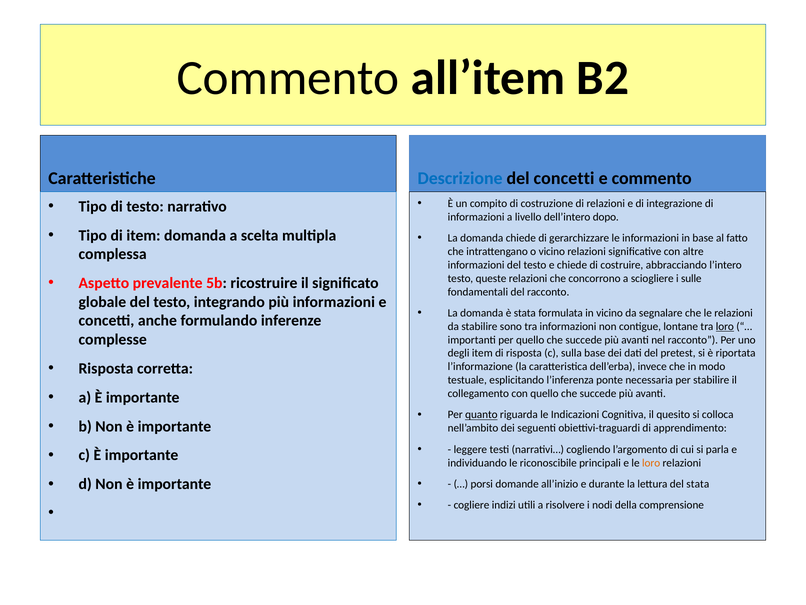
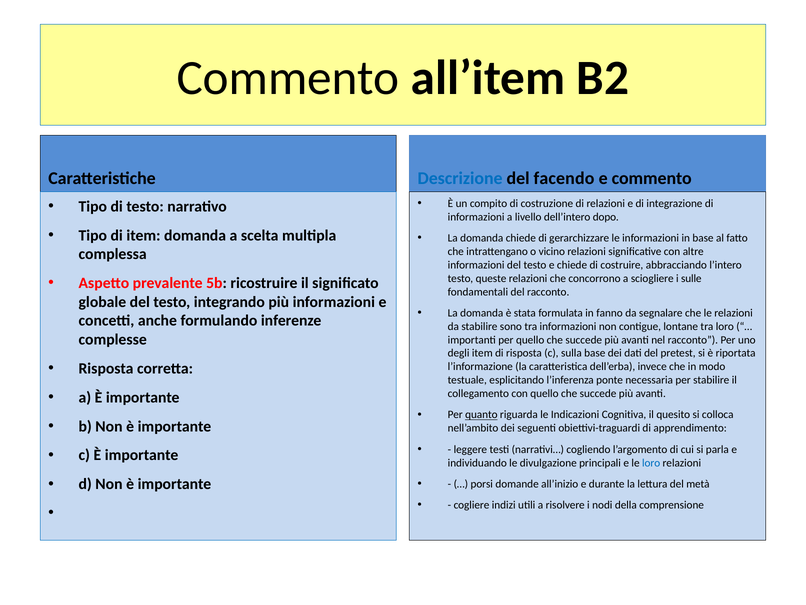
del concetti: concetti -> facendo
in vicino: vicino -> fanno
loro at (725, 326) underline: present -> none
riconoscibile: riconoscibile -> divulgazione
loro at (651, 462) colour: orange -> blue
del stata: stata -> metà
